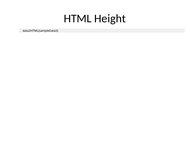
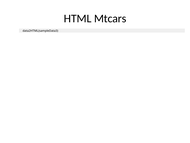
Height: Height -> Mtcars
